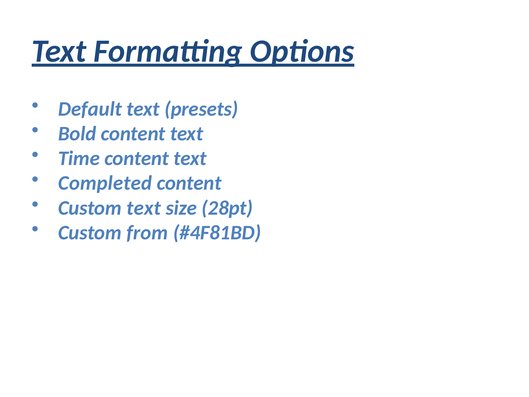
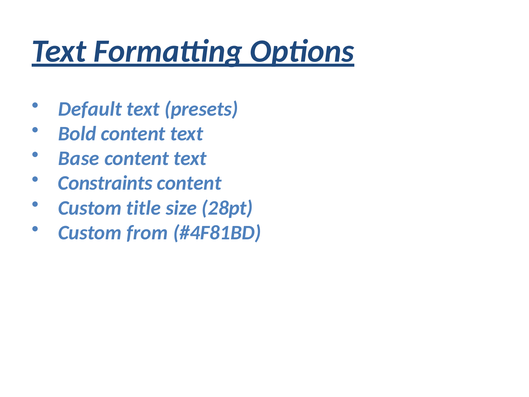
Time: Time -> Base
Completed: Completed -> Constraints
Custom text: text -> title
